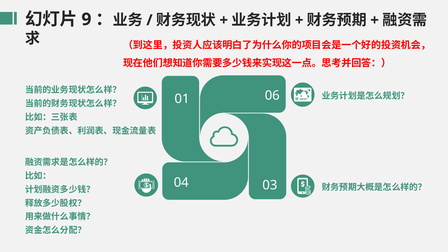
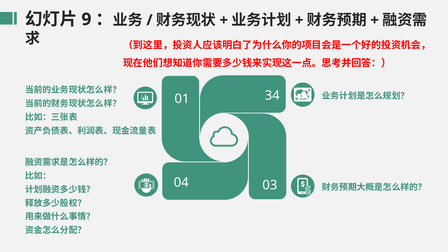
06: 06 -> 34
